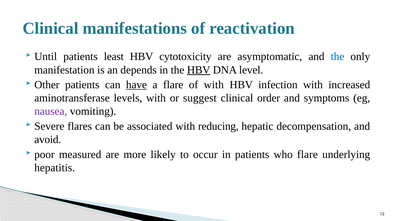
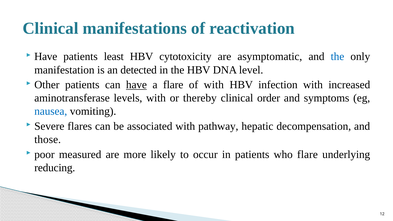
Until at (46, 57): Until -> Have
depends: depends -> detected
HBV at (199, 70) underline: present -> none
suggest: suggest -> thereby
nausea colour: purple -> blue
reducing: reducing -> pathway
avoid: avoid -> those
hepatitis: hepatitis -> reducing
